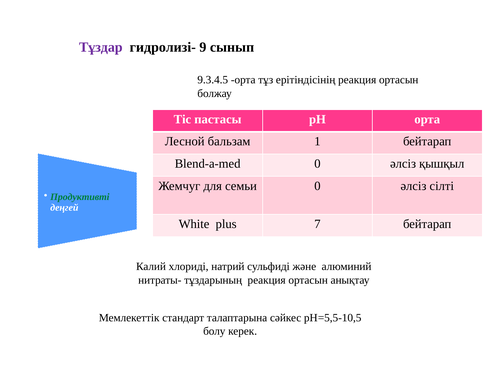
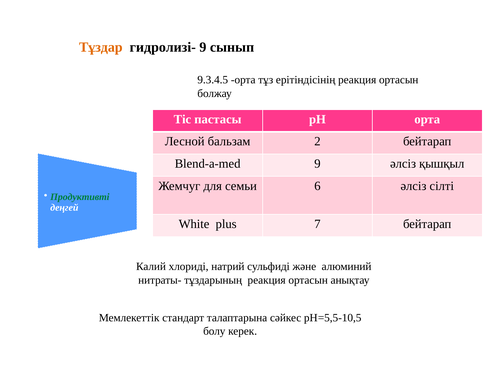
Тұздар colour: purple -> orange
1: 1 -> 2
Blend-a-med 0: 0 -> 9
семьи 0: 0 -> 6
